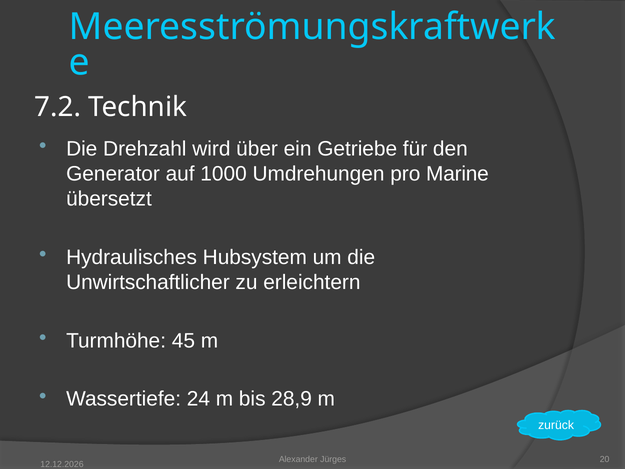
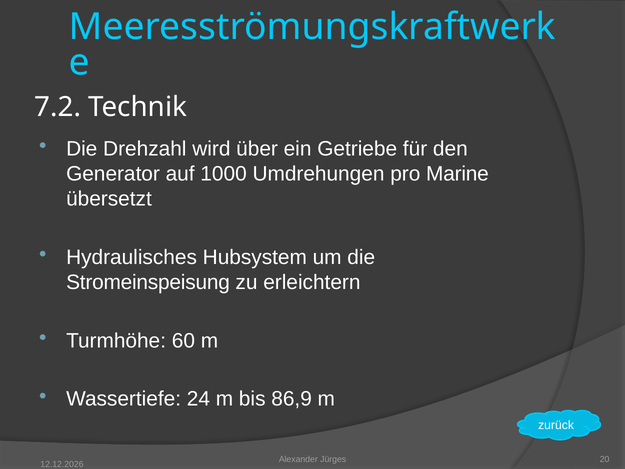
Unwirtschaftlicher: Unwirtschaftlicher -> Stromeinspeisung
45: 45 -> 60
28,9: 28,9 -> 86,9
